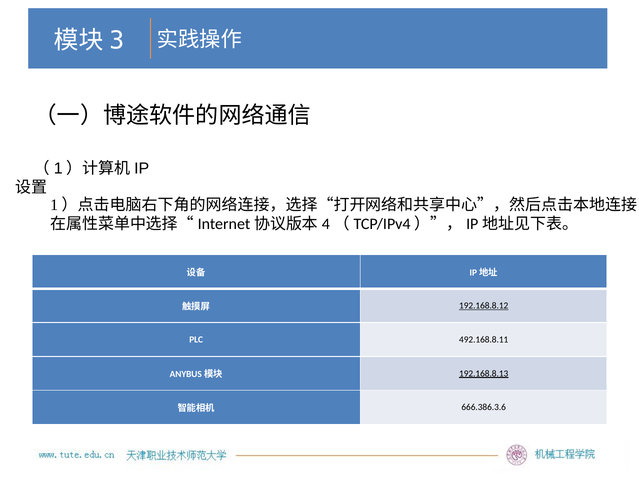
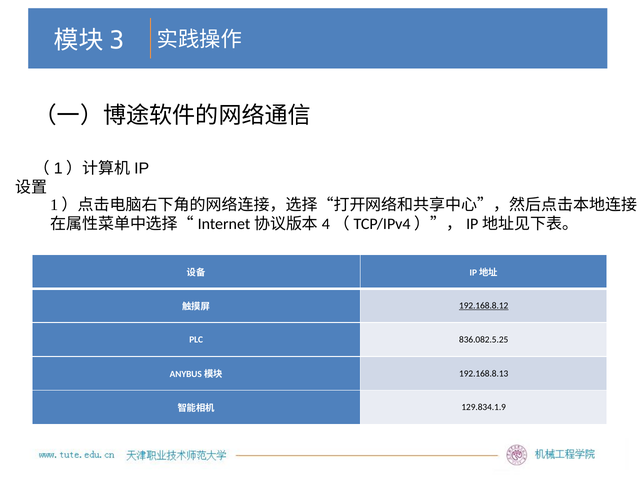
492.168.8.11: 492.168.8.11 -> 836.082.5.25
192.168.8.13 underline: present -> none
666.386.3.6: 666.386.3.6 -> 129.834.1.9
